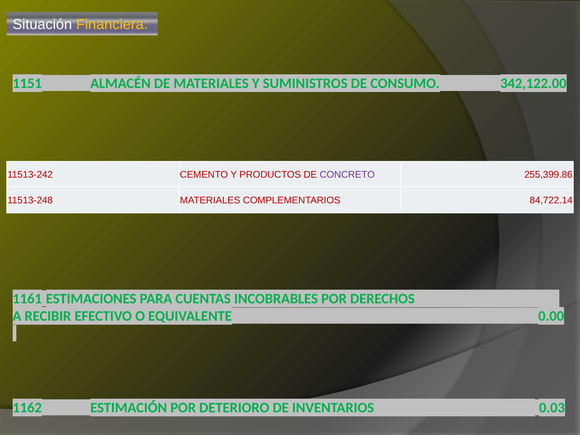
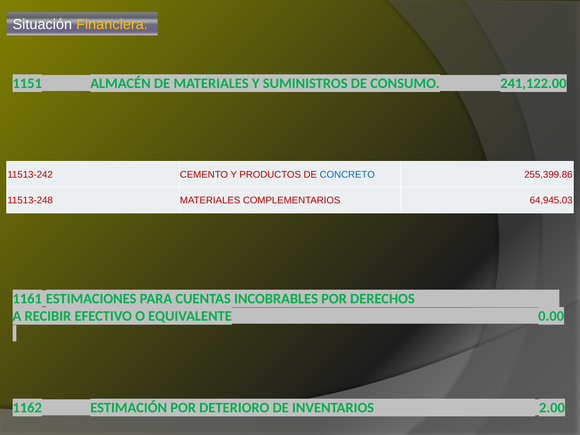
342,122.00: 342,122.00 -> 241,122.00
CONCRETO colour: purple -> blue
84,722.14: 84,722.14 -> 64,945.03
0.03: 0.03 -> 2.00
